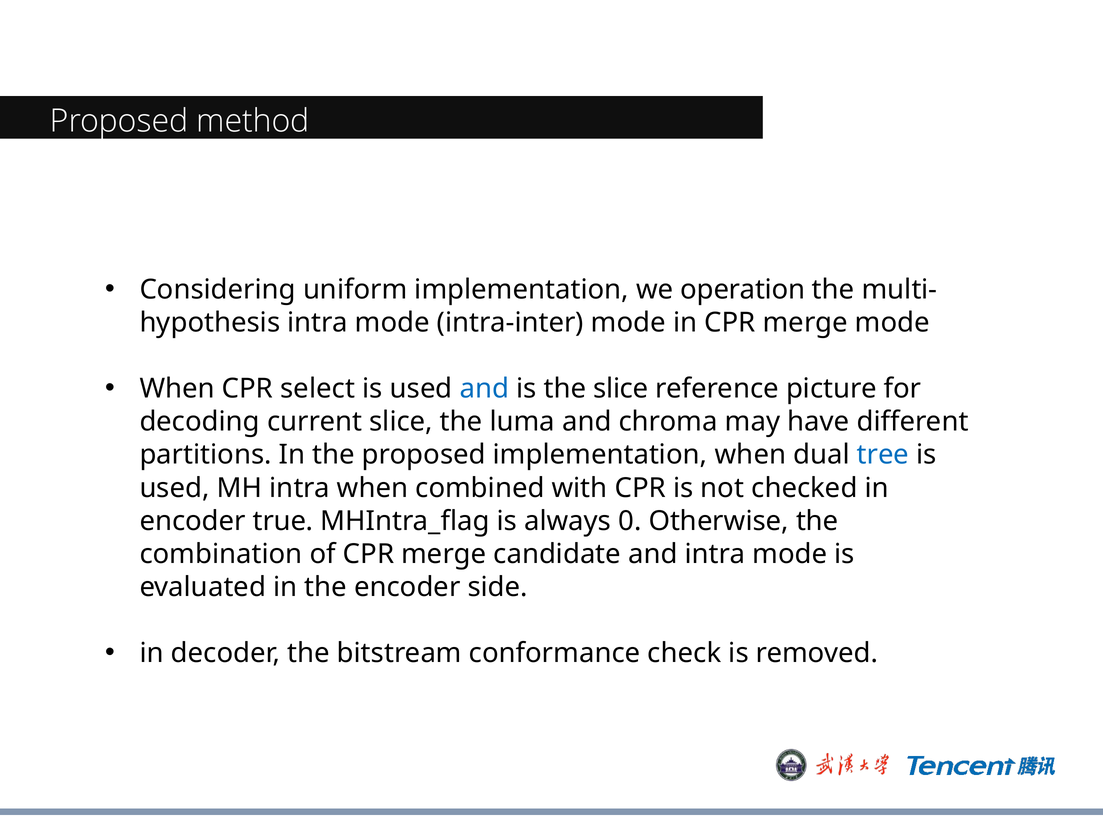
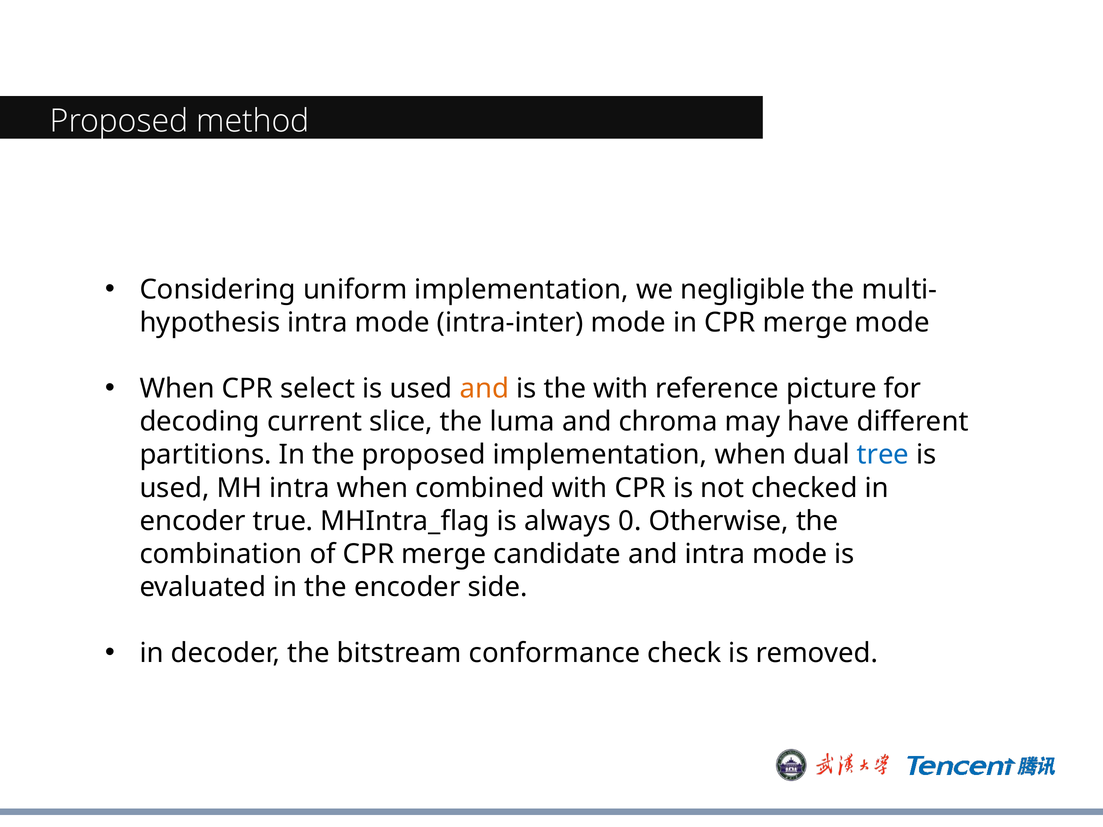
operation: operation -> negligible
and at (484, 389) colour: blue -> orange
the slice: slice -> with
